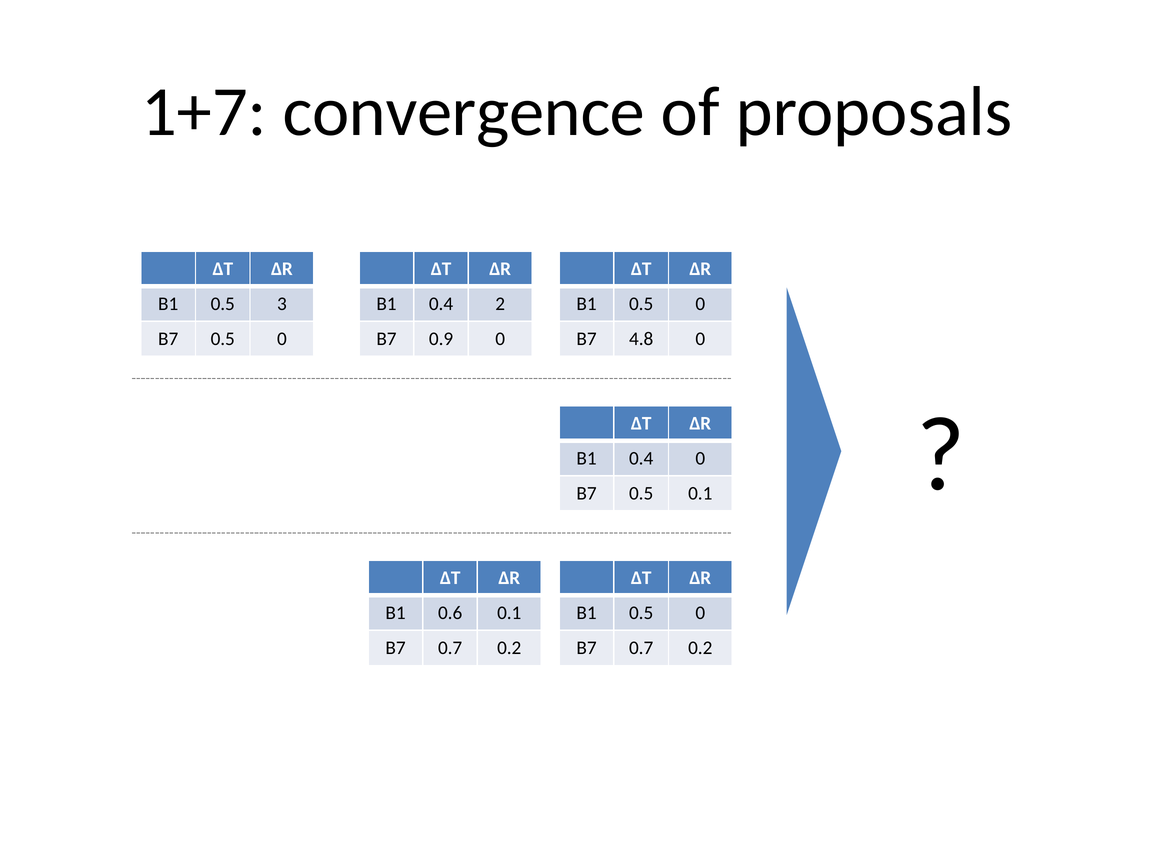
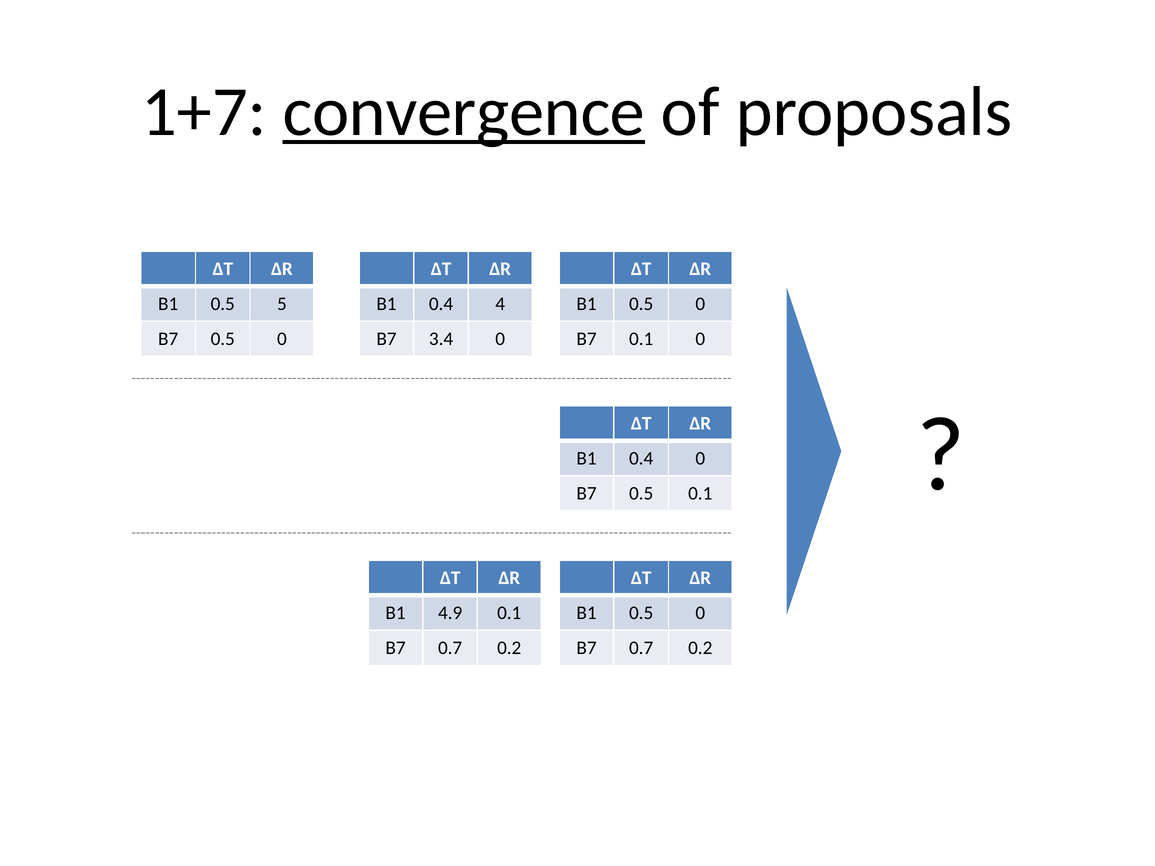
convergence underline: none -> present
3: 3 -> 5
2: 2 -> 4
0.9: 0.9 -> 3.4
B7 4.8: 4.8 -> 0.1
0.6: 0.6 -> 4.9
